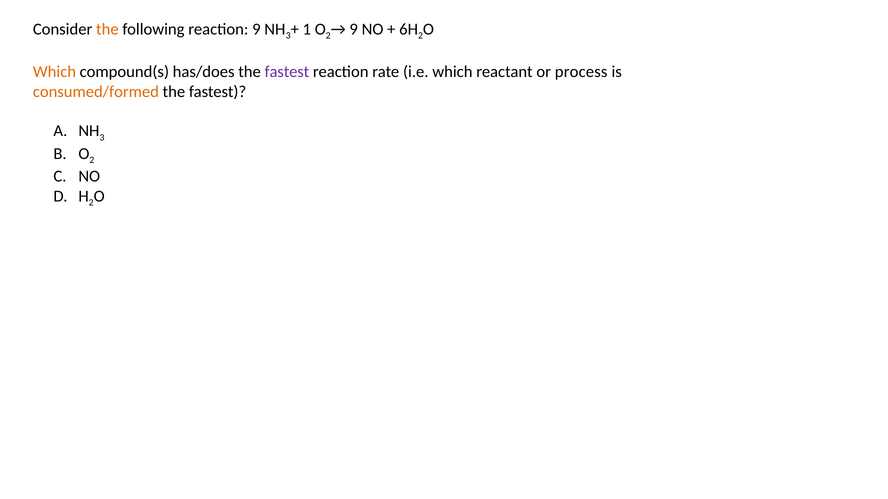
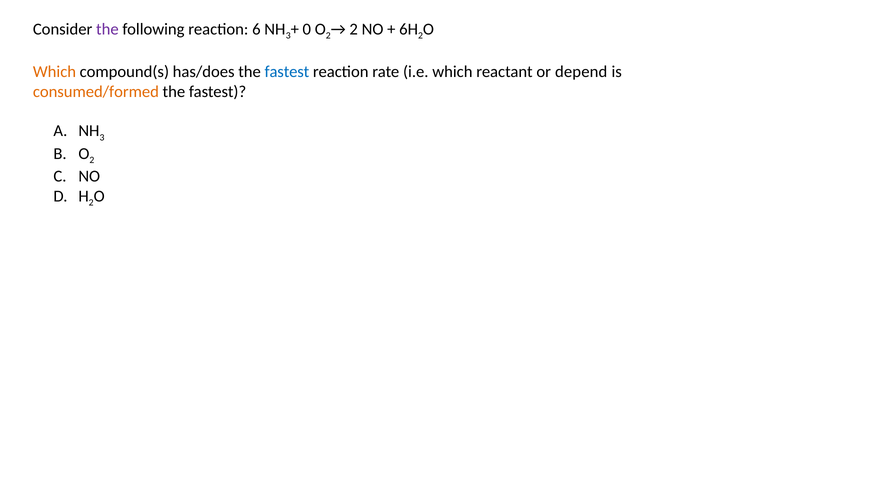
the at (107, 29) colour: orange -> purple
reaction 9: 9 -> 6
1: 1 -> 0
9 at (354, 29): 9 -> 2
fastest at (287, 72) colour: purple -> blue
process: process -> depend
